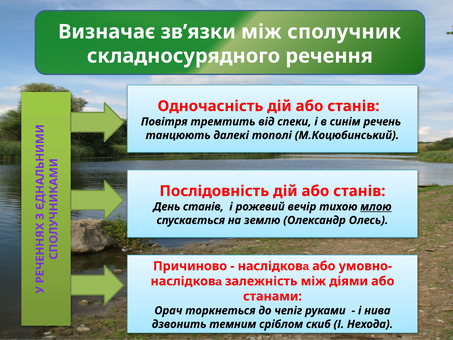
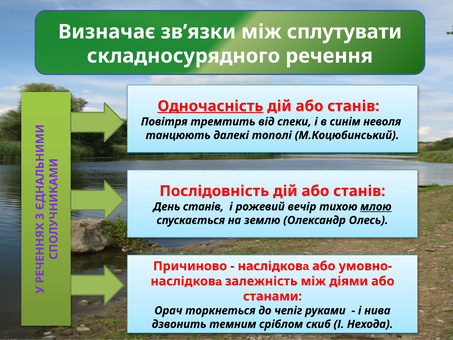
сполучник: сполучник -> сплутувати
Одночасність underline: none -> present
речень: речень -> неволя
